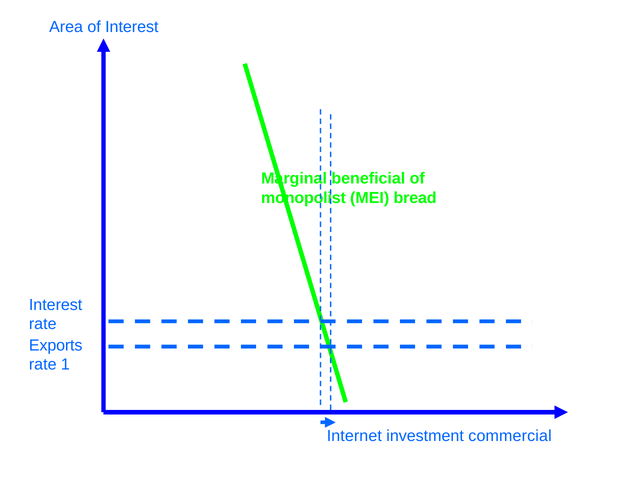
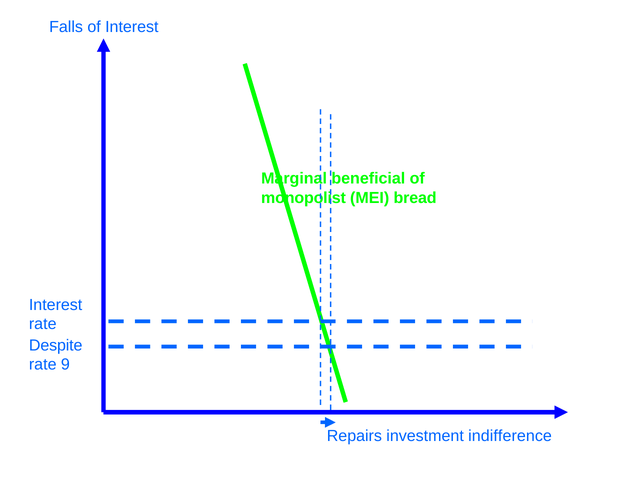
Area: Area -> Falls
Exports: Exports -> Despite
1: 1 -> 9
Internet: Internet -> Repairs
commercial: commercial -> indifference
